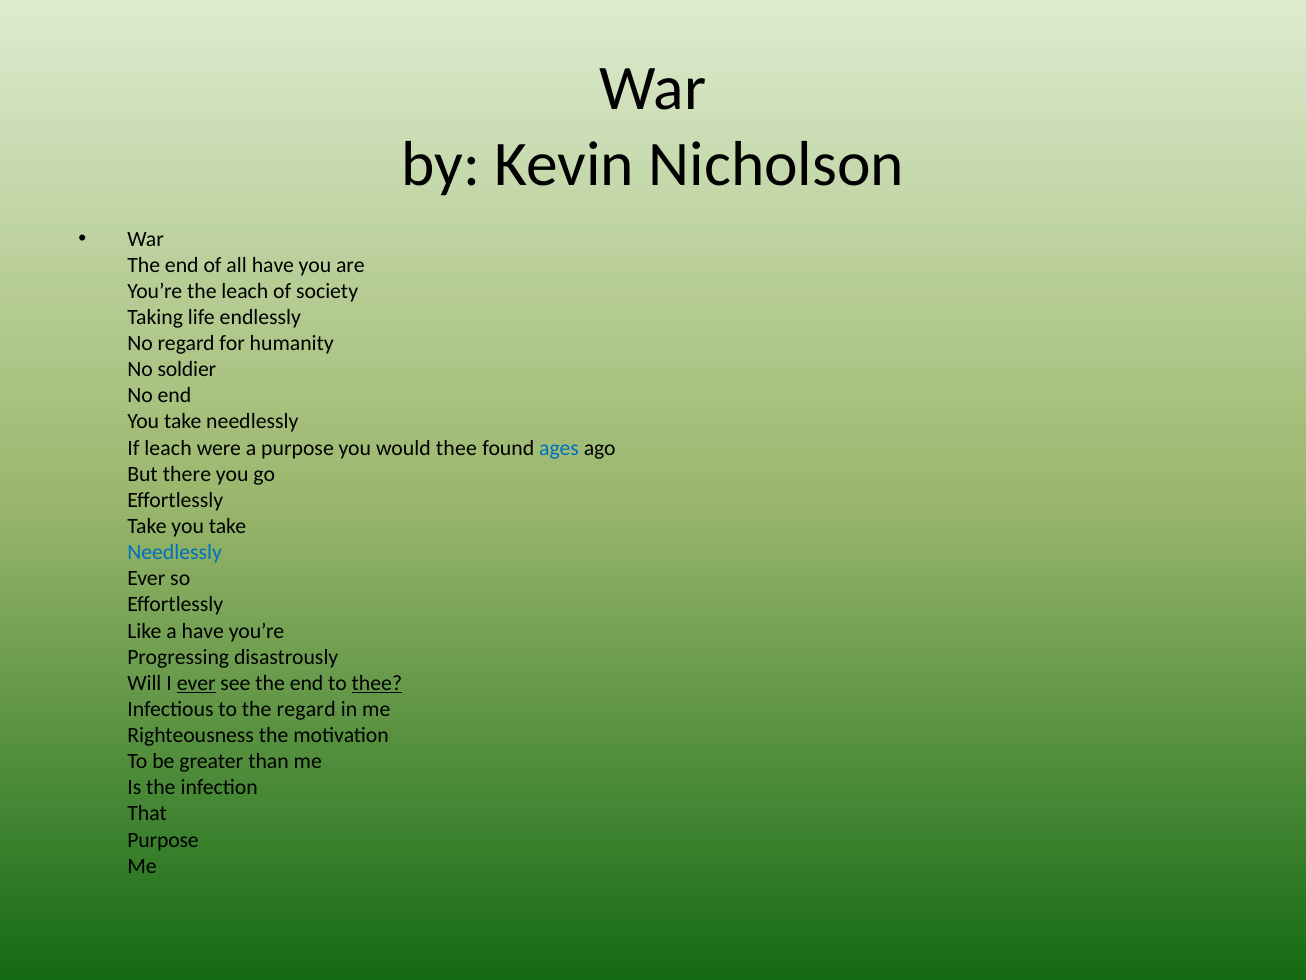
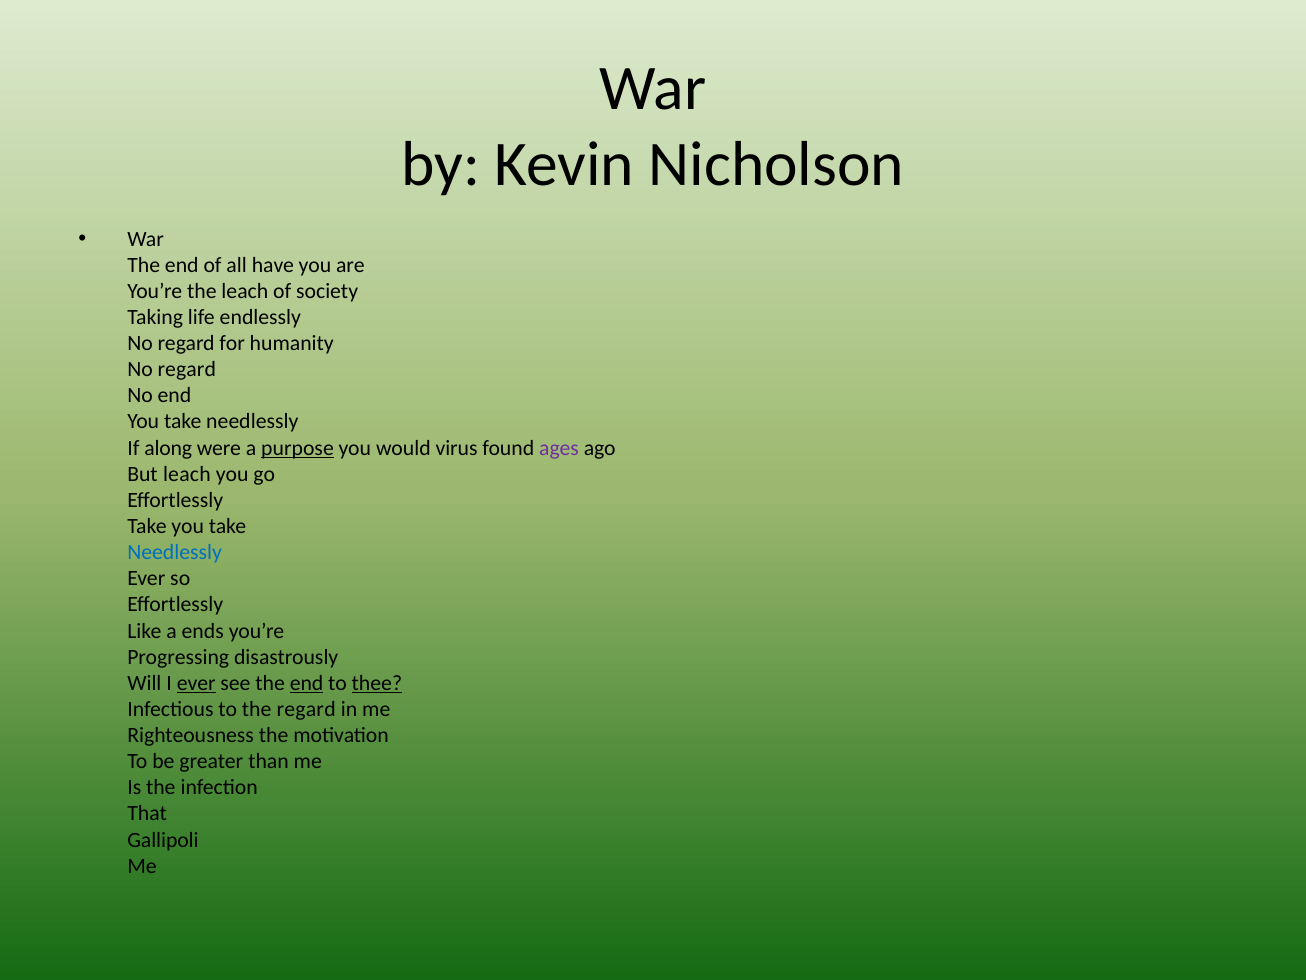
soldier at (187, 369): soldier -> regard
If leach: leach -> along
purpose at (297, 448) underline: none -> present
would thee: thee -> virus
ages colour: blue -> purple
But there: there -> leach
a have: have -> ends
end at (307, 683) underline: none -> present
Purpose at (163, 840): Purpose -> Gallipoli
